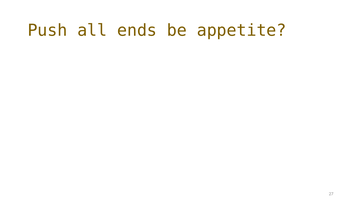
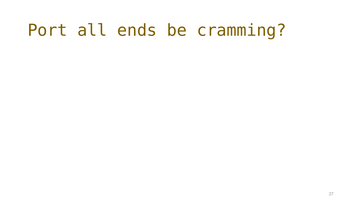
Push: Push -> Port
appetite: appetite -> cramming
